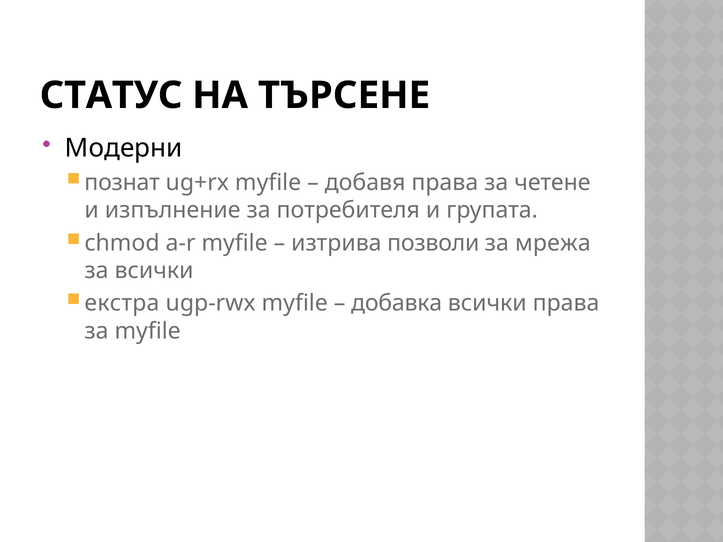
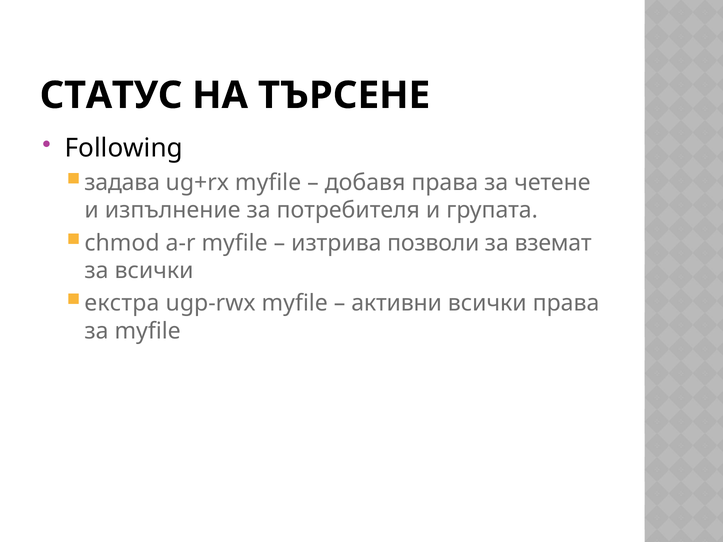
Модерни: Модерни -> Following
познат: познат -> задава
мрежа: мрежа -> вземат
добавка: добавка -> активни
